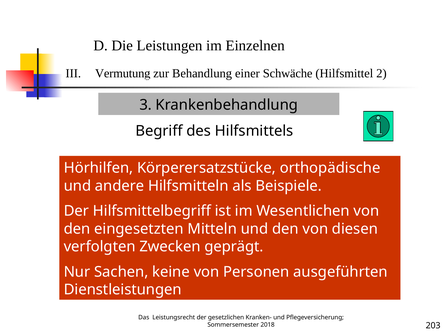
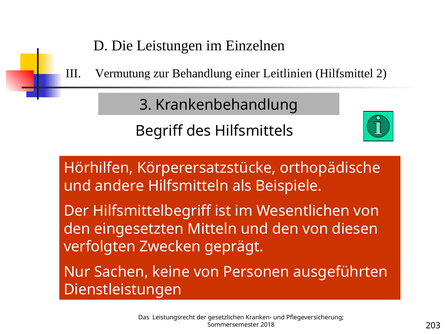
Schwäche: Schwäche -> Leitlinien
